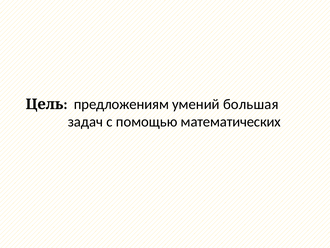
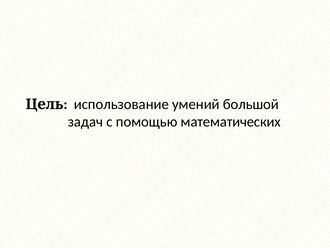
предложениям: предложениям -> использование
большая: большая -> большой
